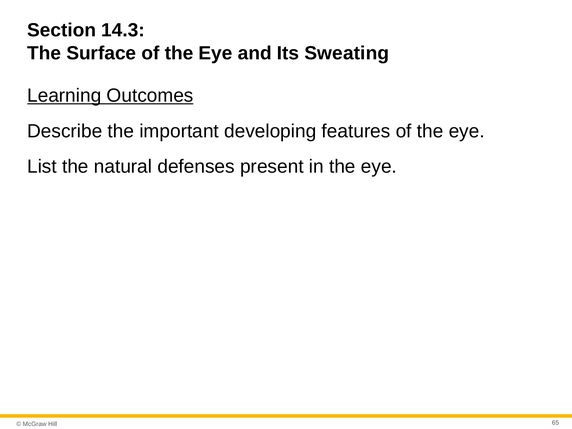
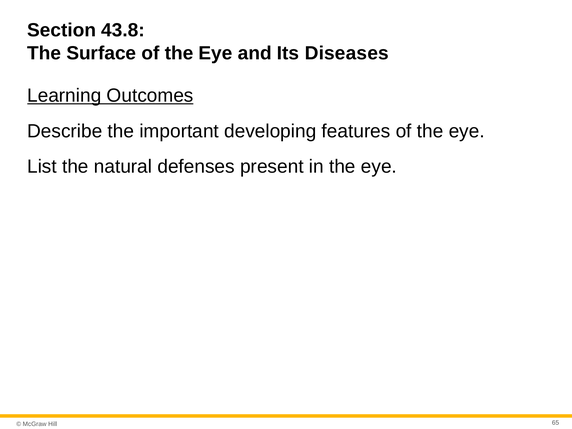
14.3: 14.3 -> 43.8
Sweating: Sweating -> Diseases
